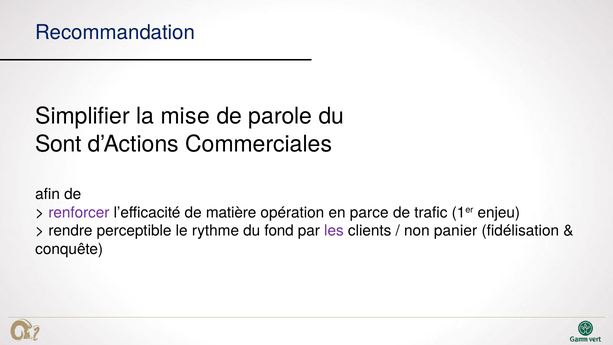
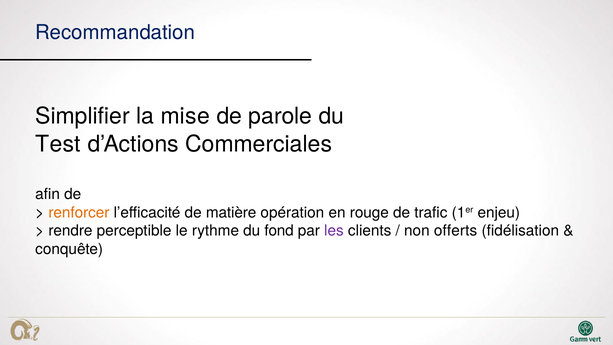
Sont: Sont -> Test
renforcer colour: purple -> orange
parce: parce -> rouge
panier: panier -> offerts
